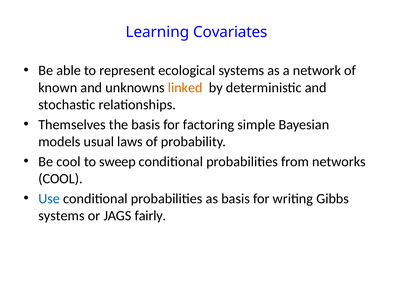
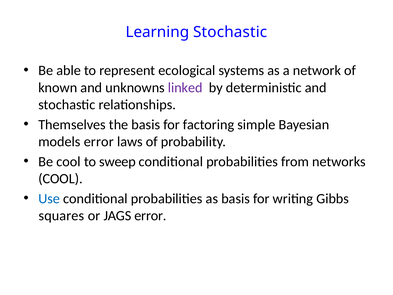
Learning Covariates: Covariates -> Stochastic
linked colour: orange -> purple
models usual: usual -> error
systems at (61, 215): systems -> squares
JAGS fairly: fairly -> error
